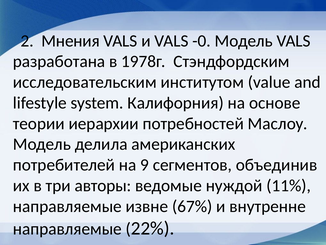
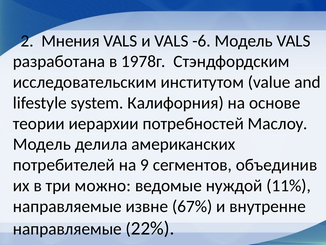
-0: -0 -> -6
авторы: авторы -> можно
